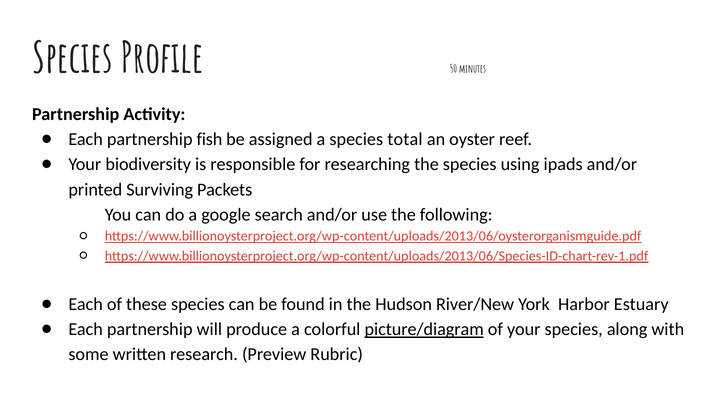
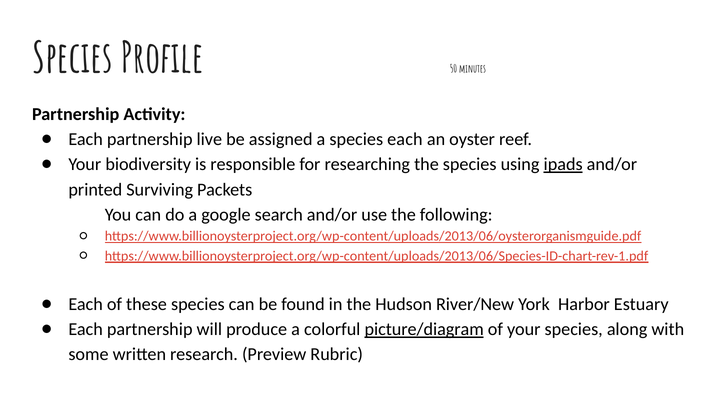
fish: fish -> live
species total: total -> each
ipads underline: none -> present
